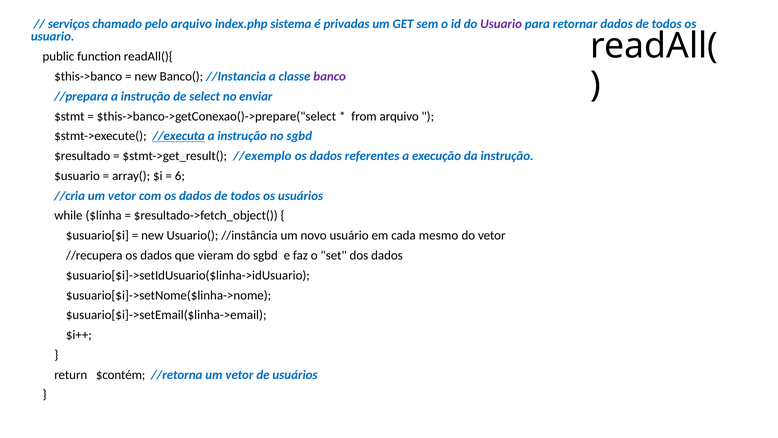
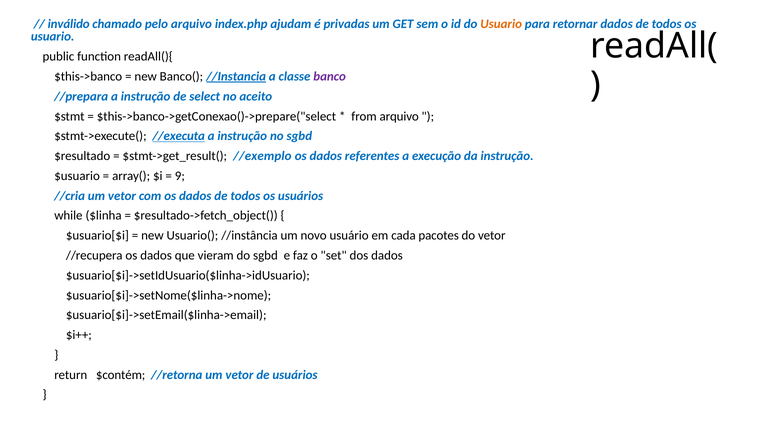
serviços: serviços -> inválido
sistema: sistema -> ajudam
Usuario at (501, 24) colour: purple -> orange
//Instancia underline: none -> present
enviar: enviar -> aceito
6: 6 -> 9
mesmo: mesmo -> pacotes
